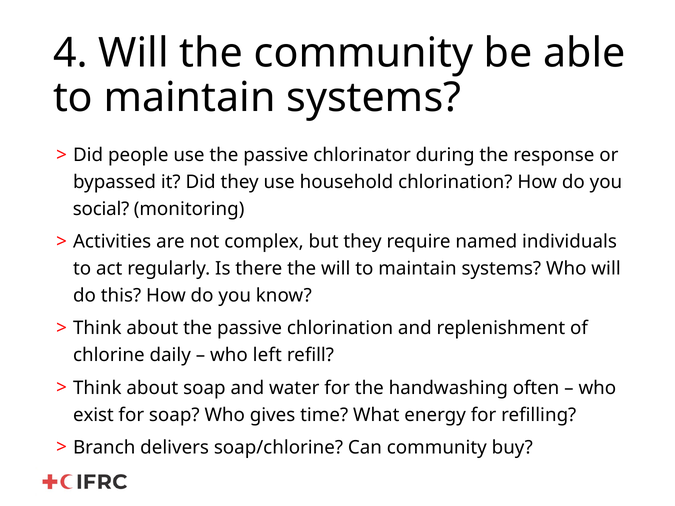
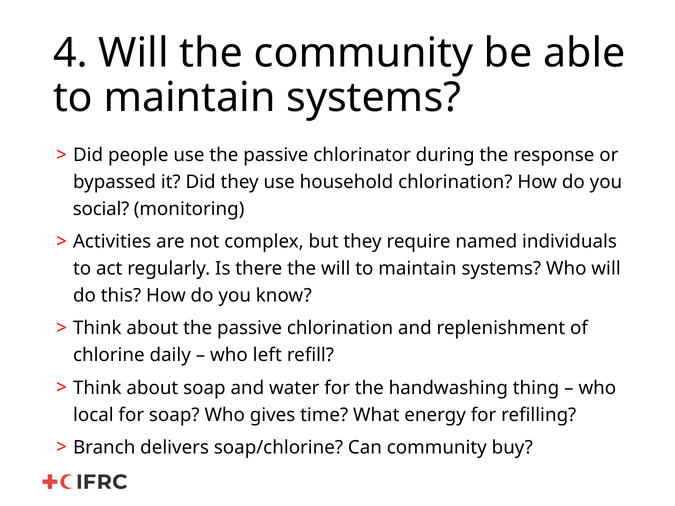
often: often -> thing
exist: exist -> local
